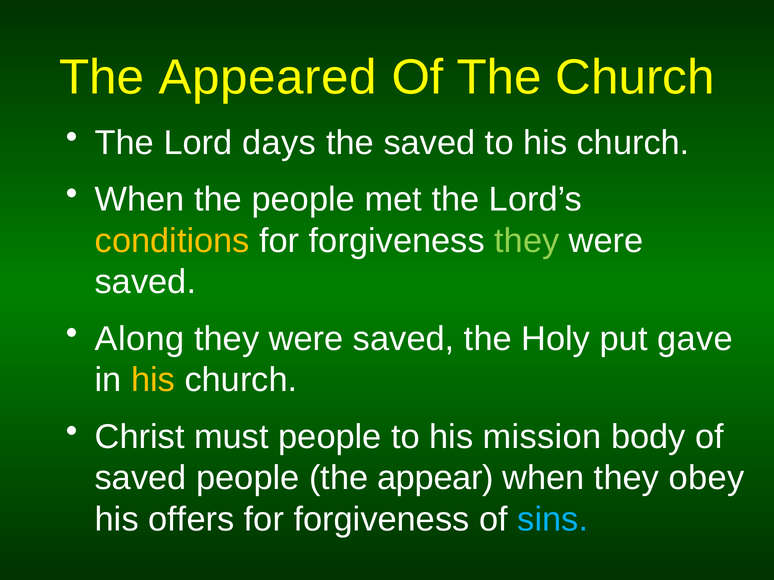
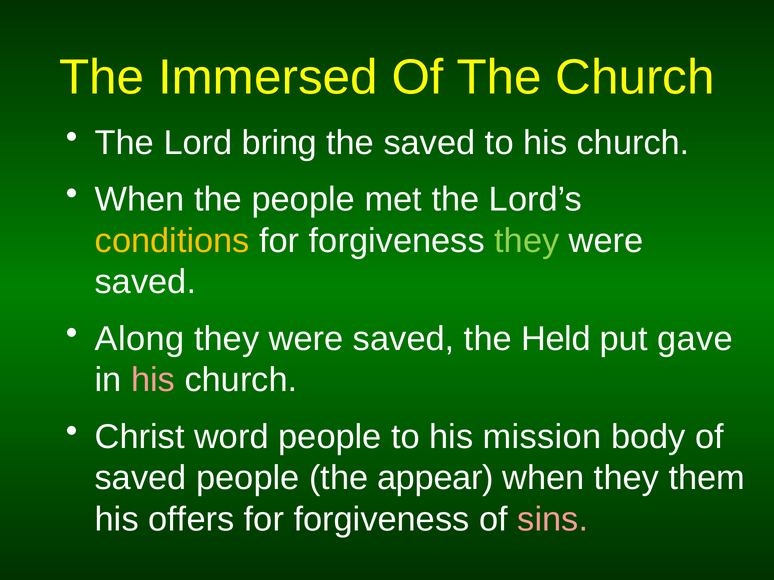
Appeared: Appeared -> Immersed
days: days -> bring
Holy: Holy -> Held
his at (153, 380) colour: yellow -> pink
must: must -> word
obey: obey -> them
sins colour: light blue -> pink
